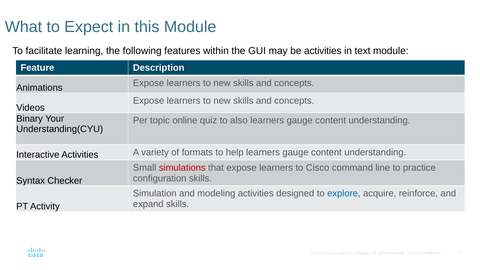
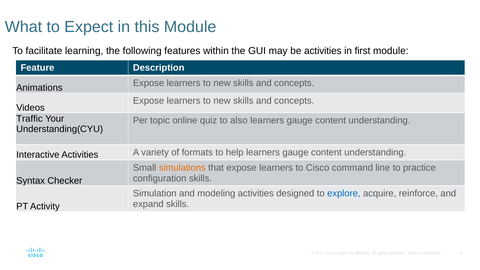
text: text -> first
Binary: Binary -> Traffic
simulations colour: red -> orange
